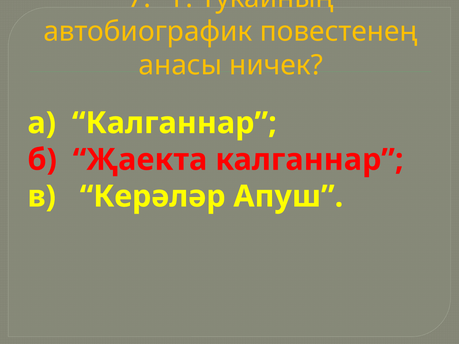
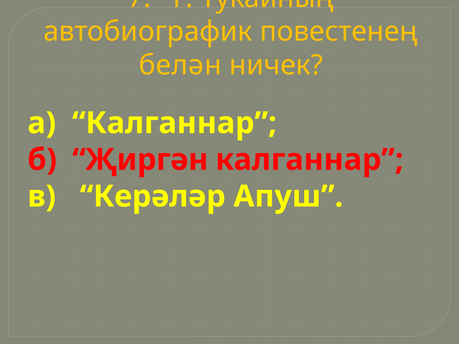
анасы: анасы -> белән
Җаекта: Җаекта -> Җиргән
